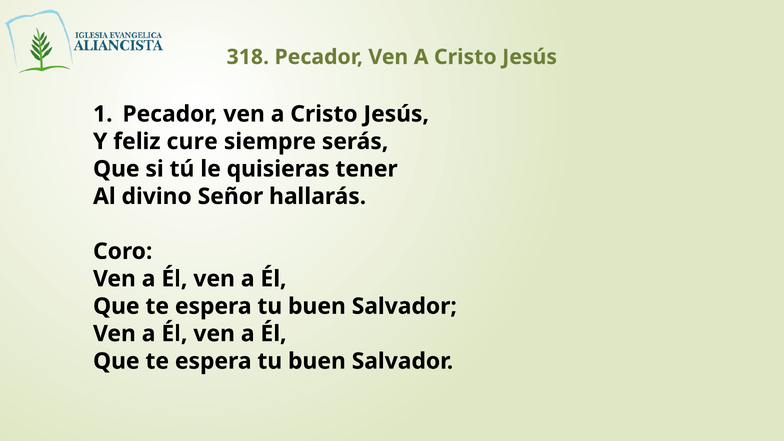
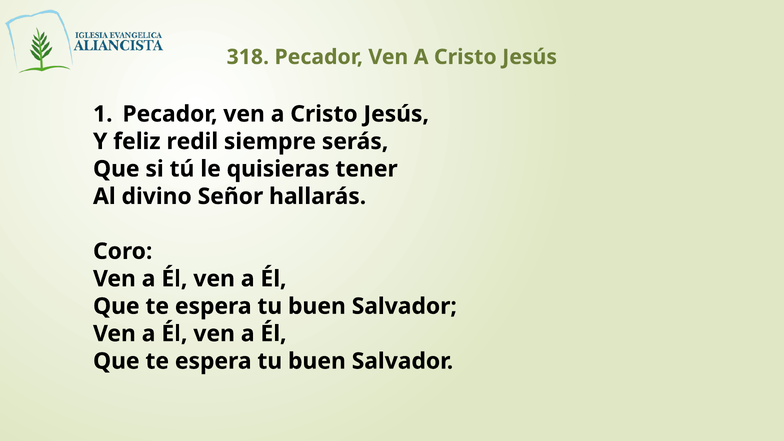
cure: cure -> redil
